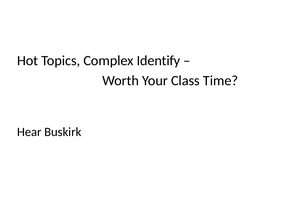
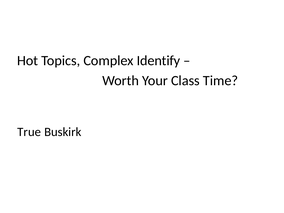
Hear: Hear -> True
